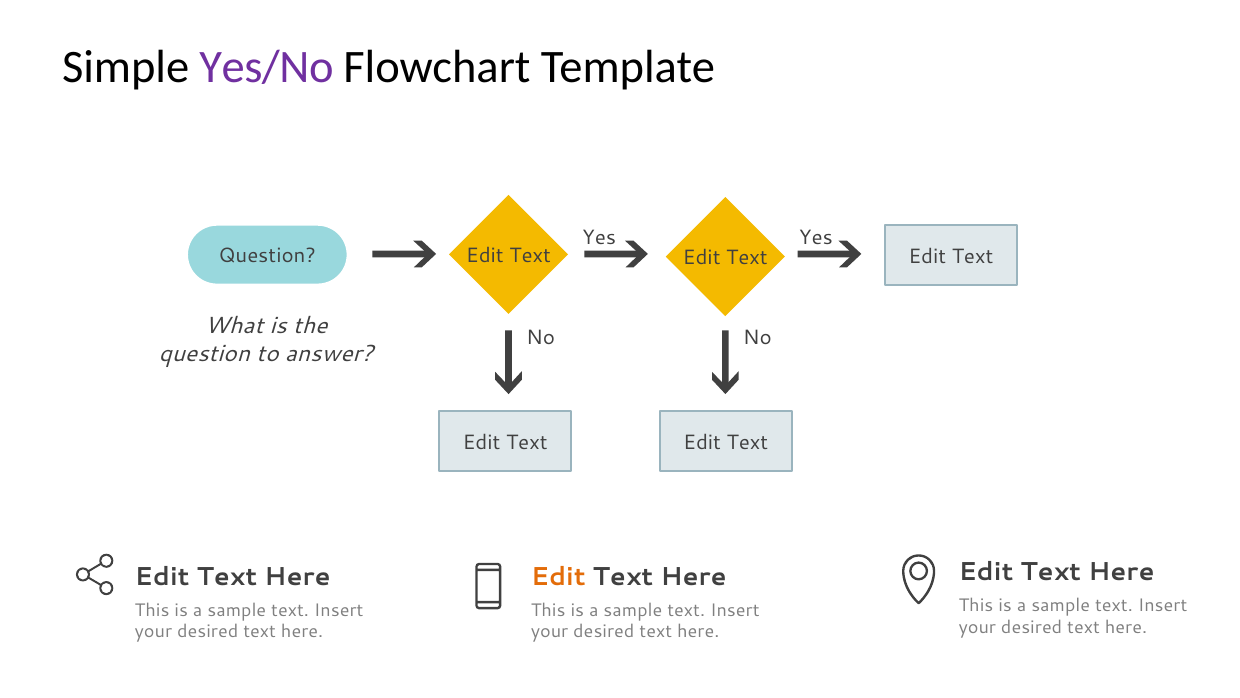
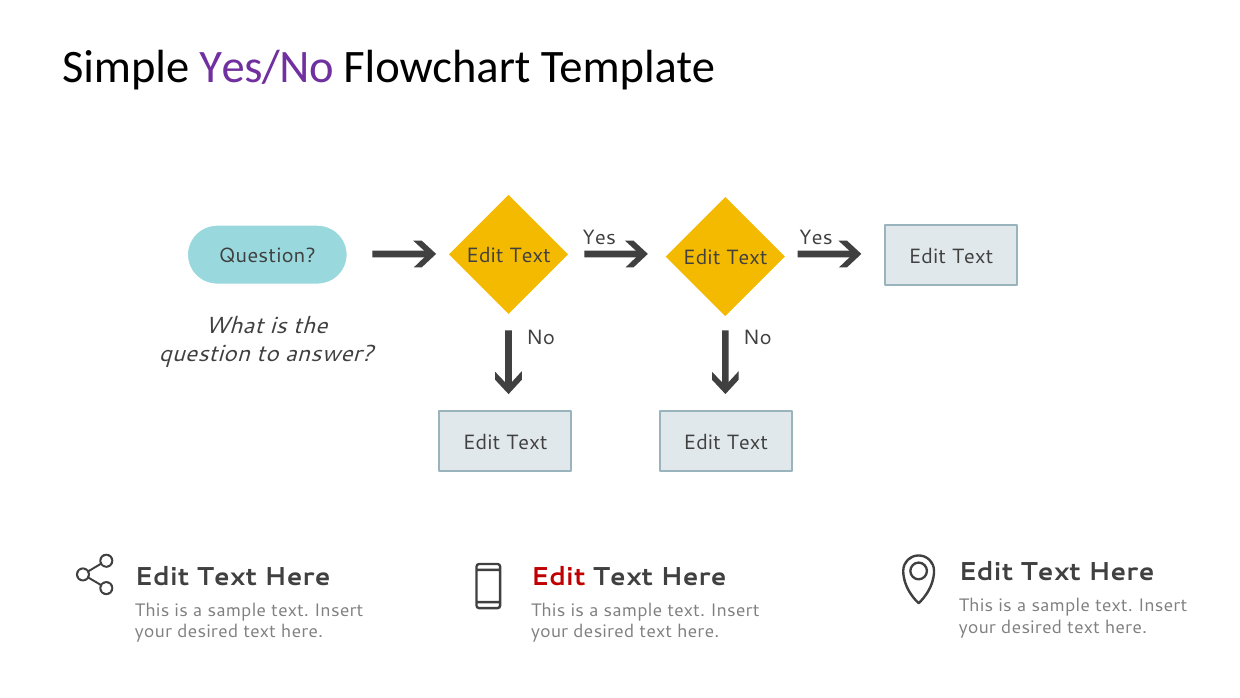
Edit at (558, 576) colour: orange -> red
